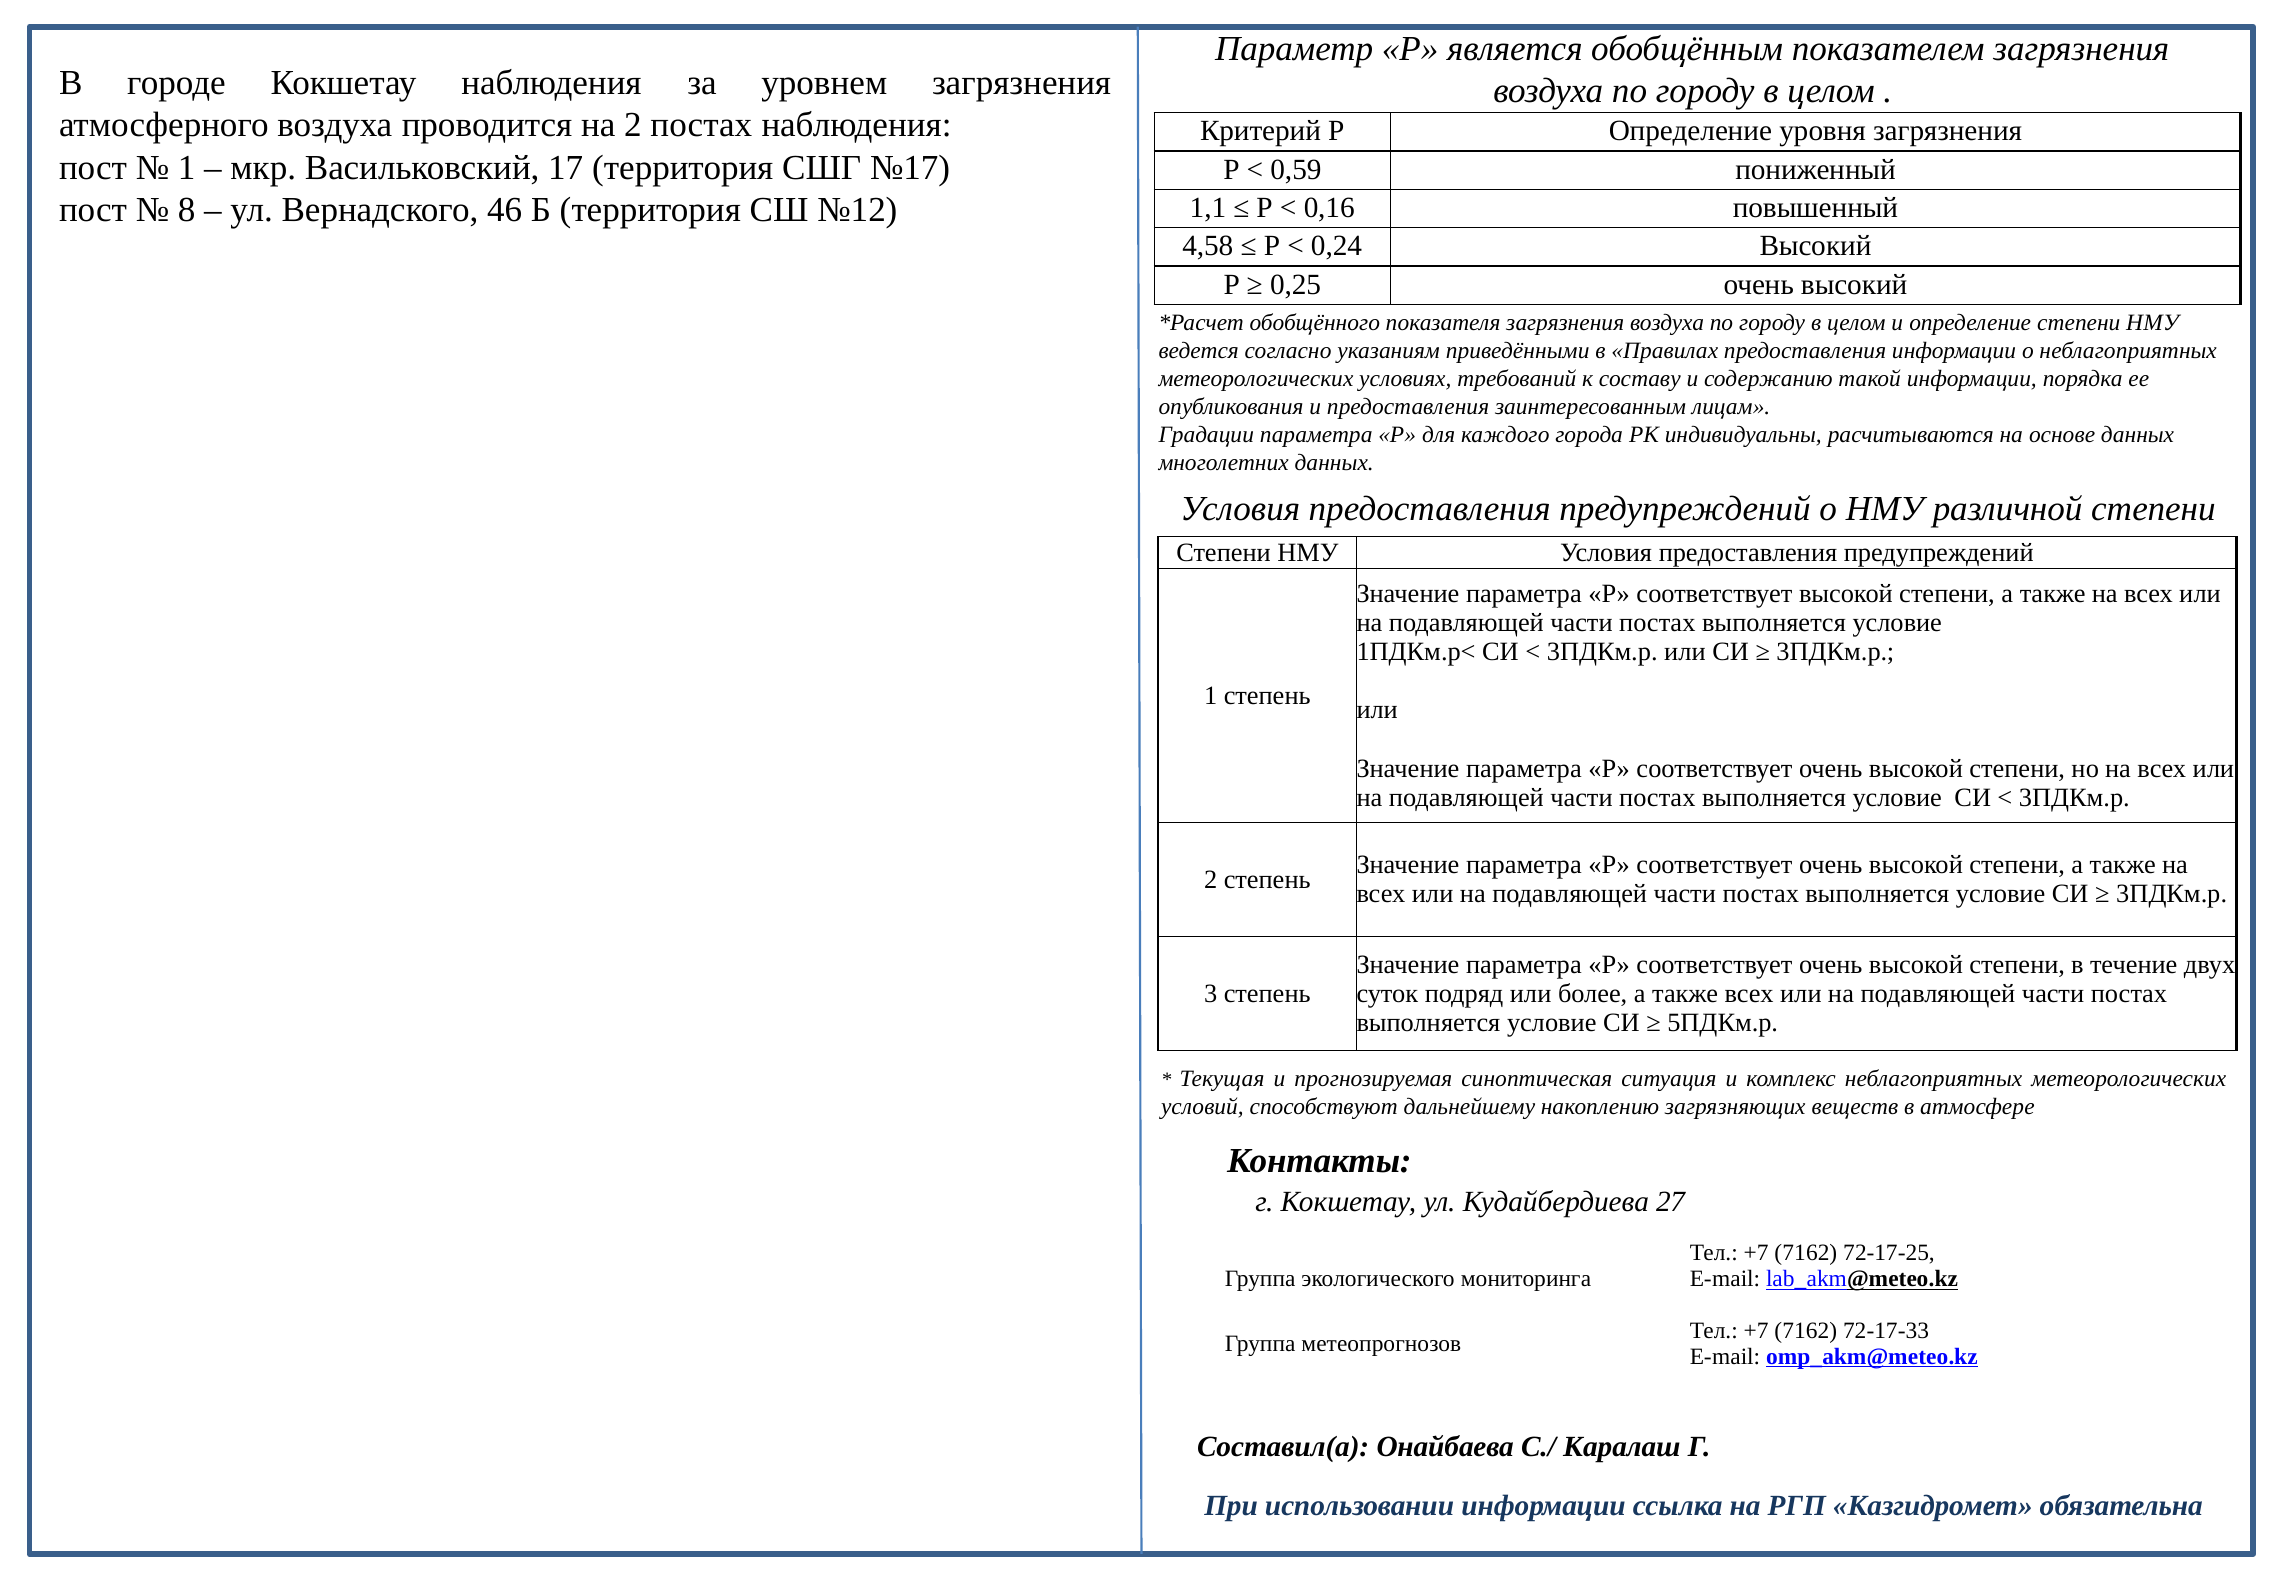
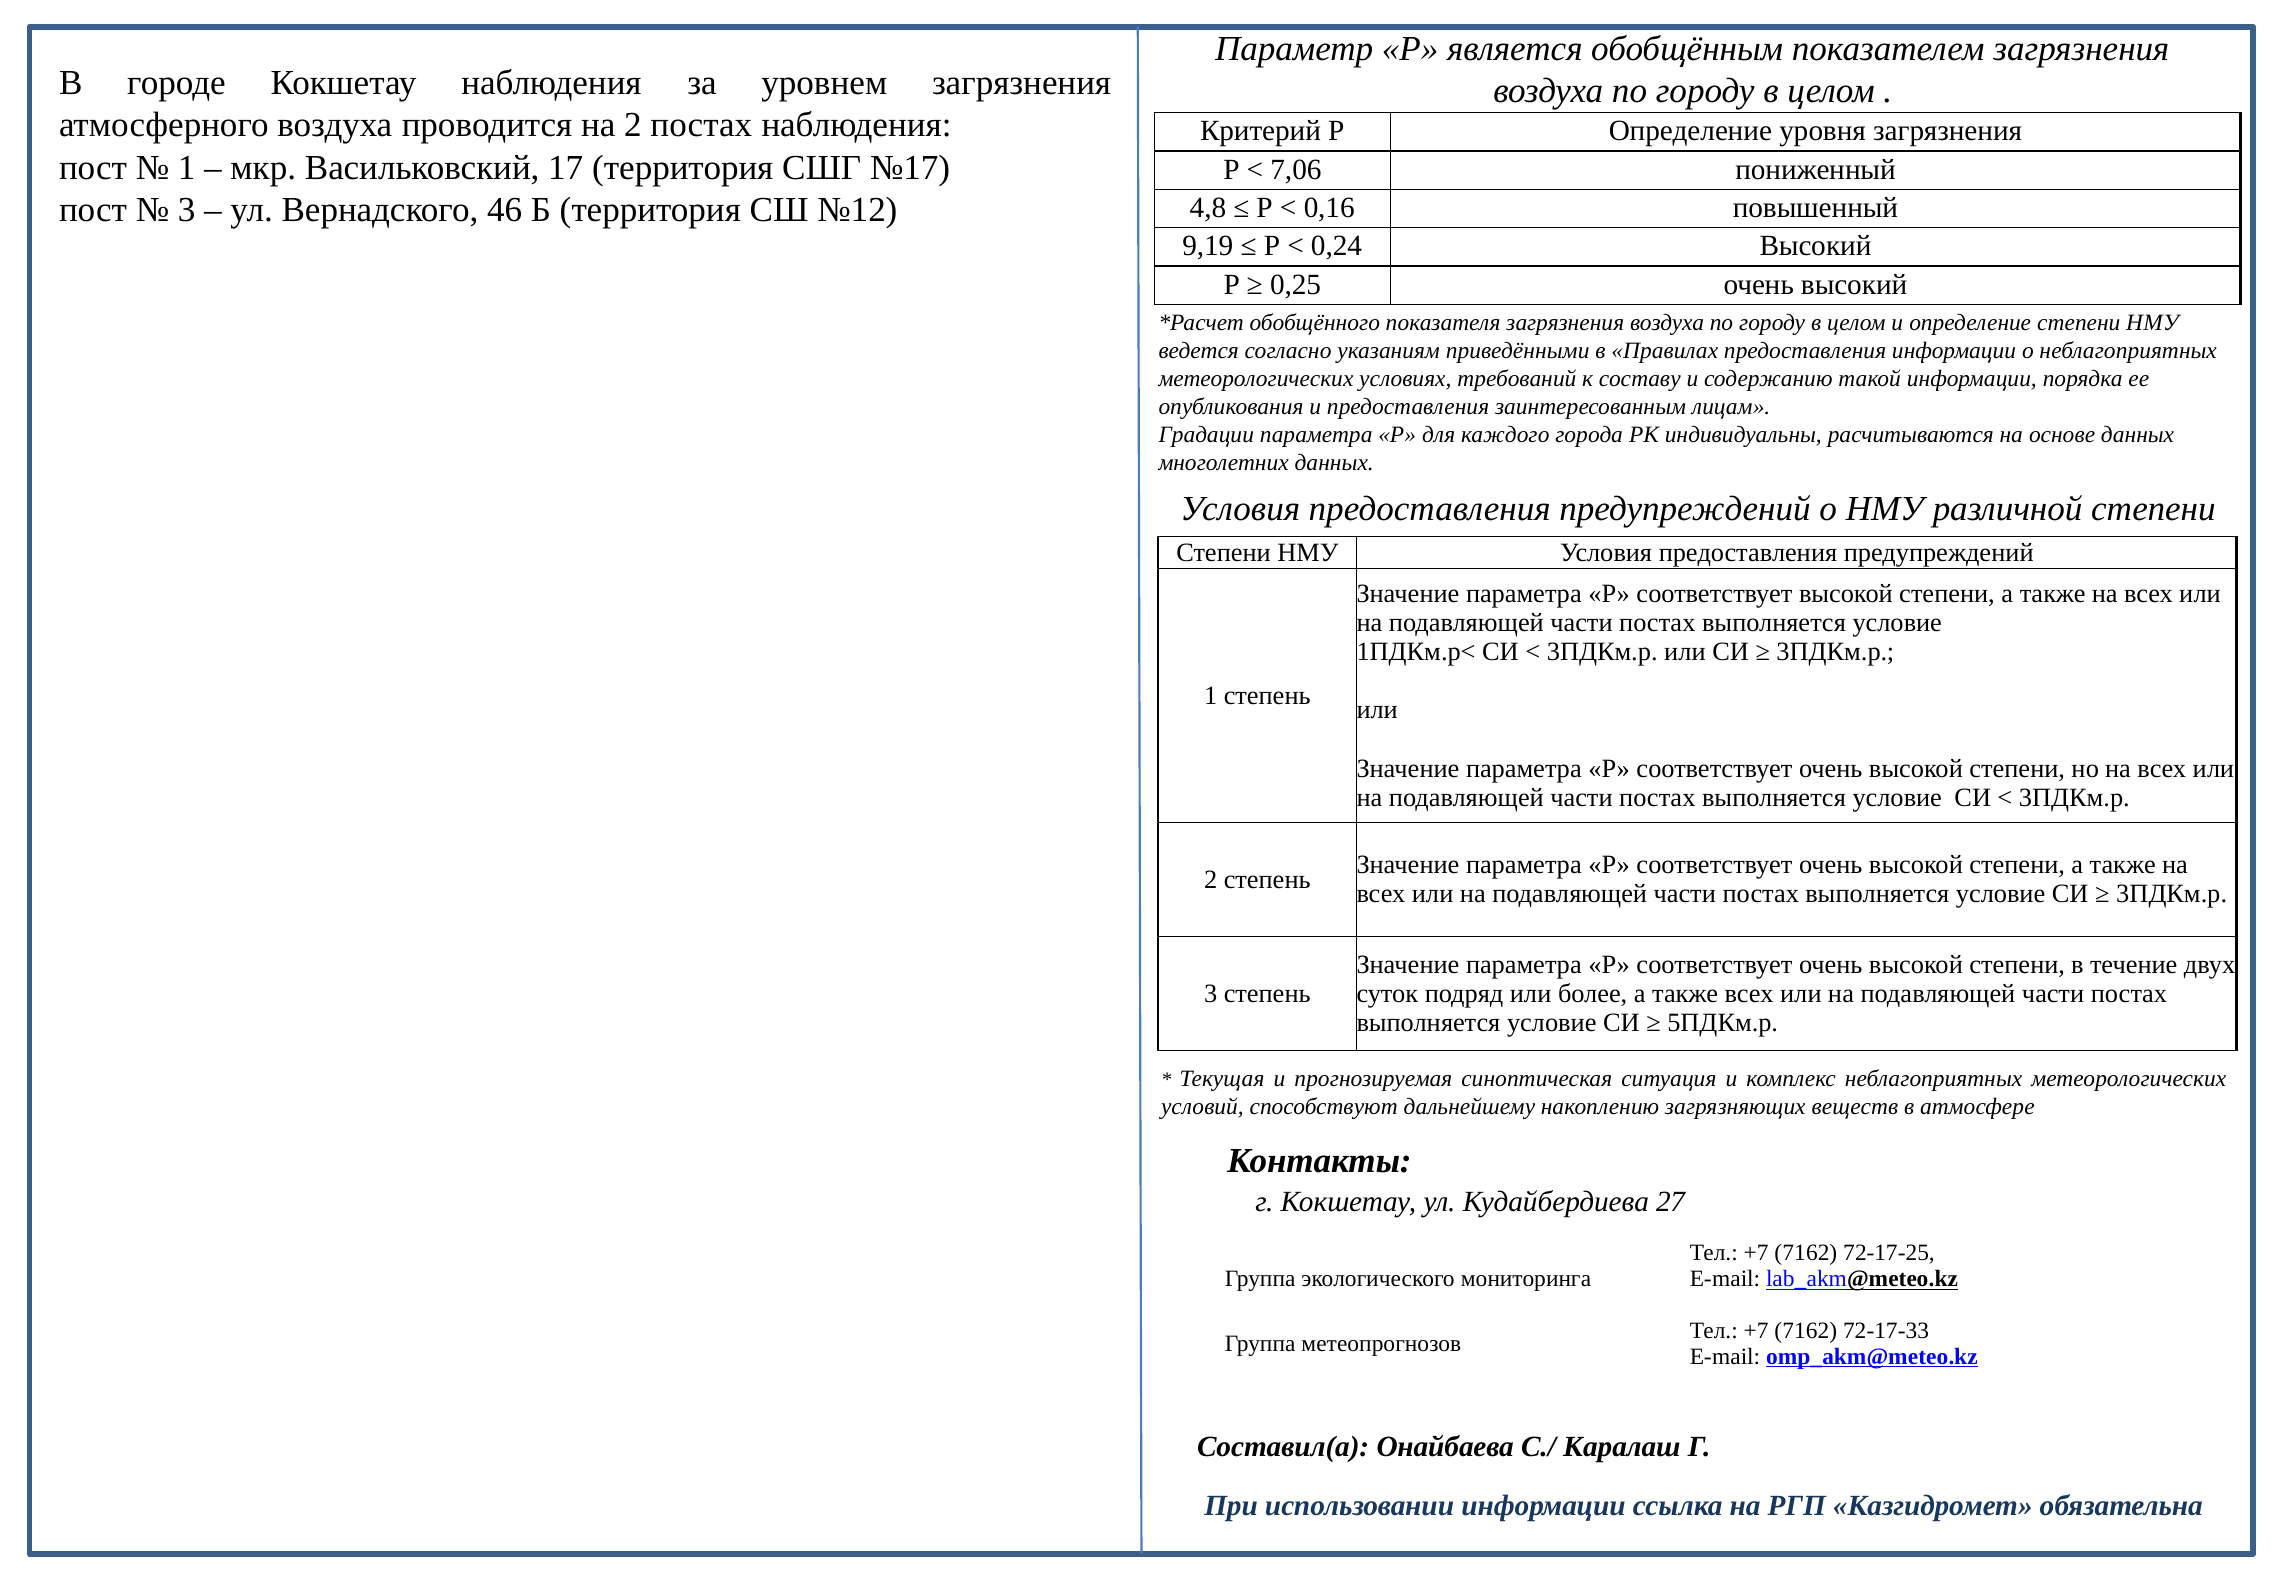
0,59: 0,59 -> 7,06
8 at (187, 210): 8 -> 3
1,1: 1,1 -> 4,8
4,58: 4,58 -> 9,19
